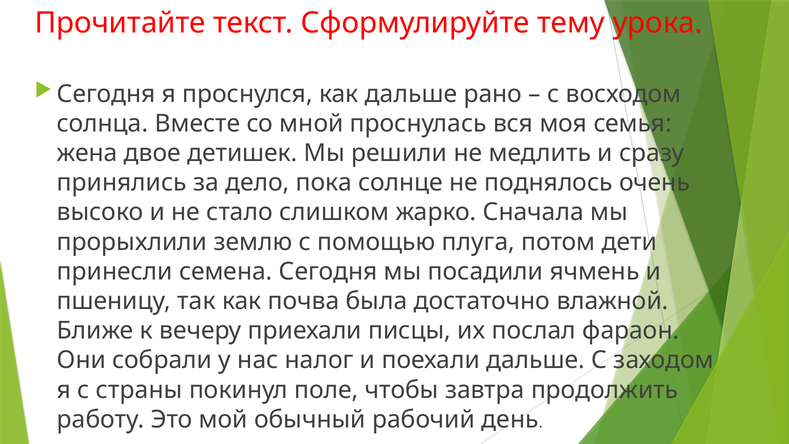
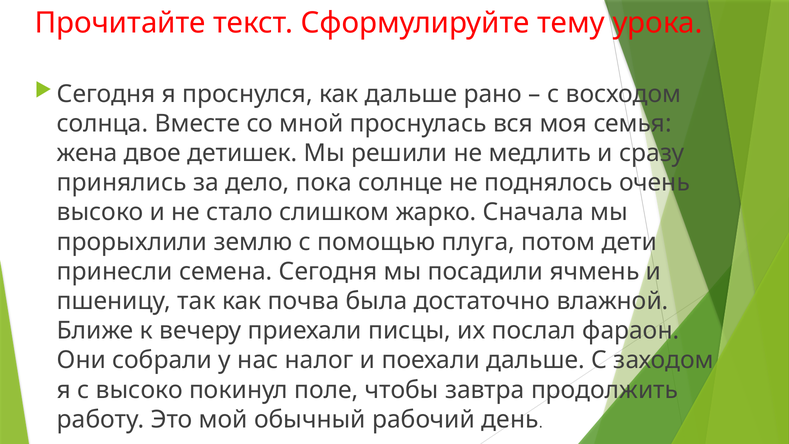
с страны: страны -> высоко
